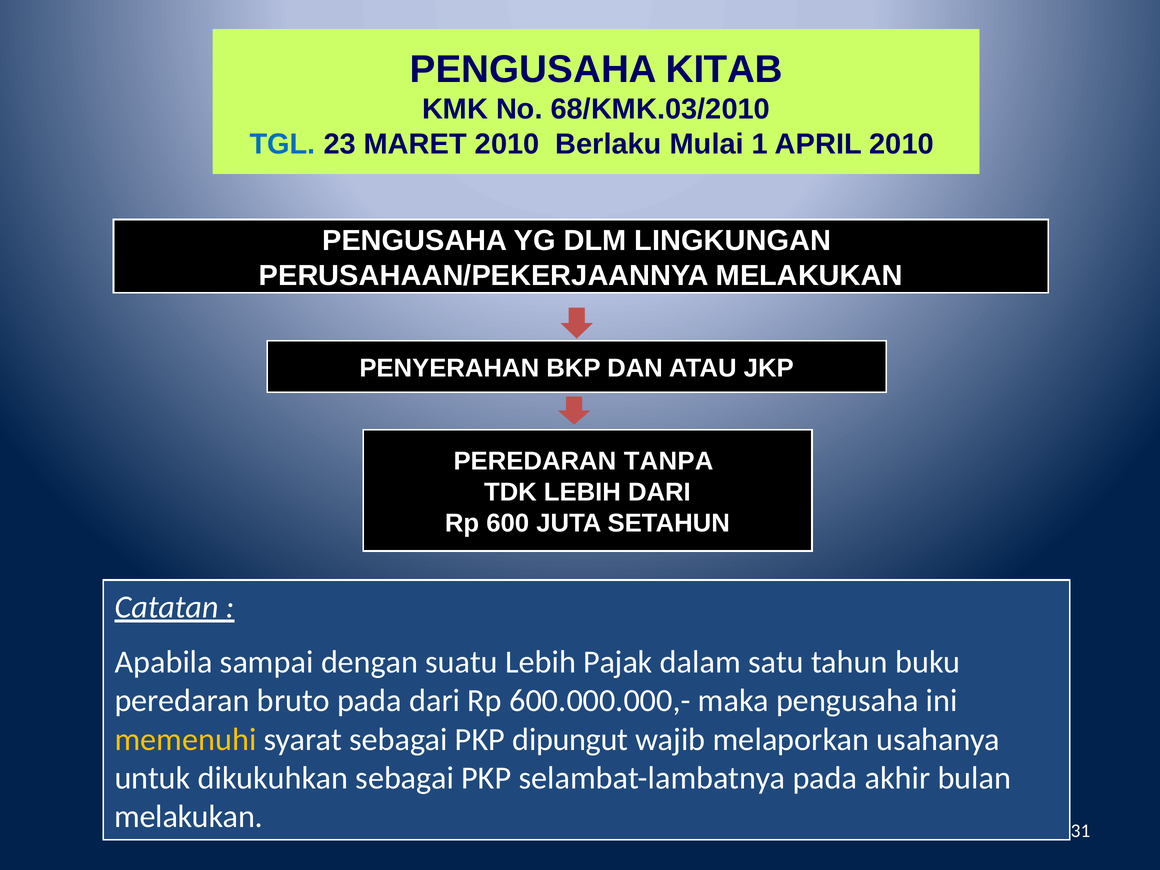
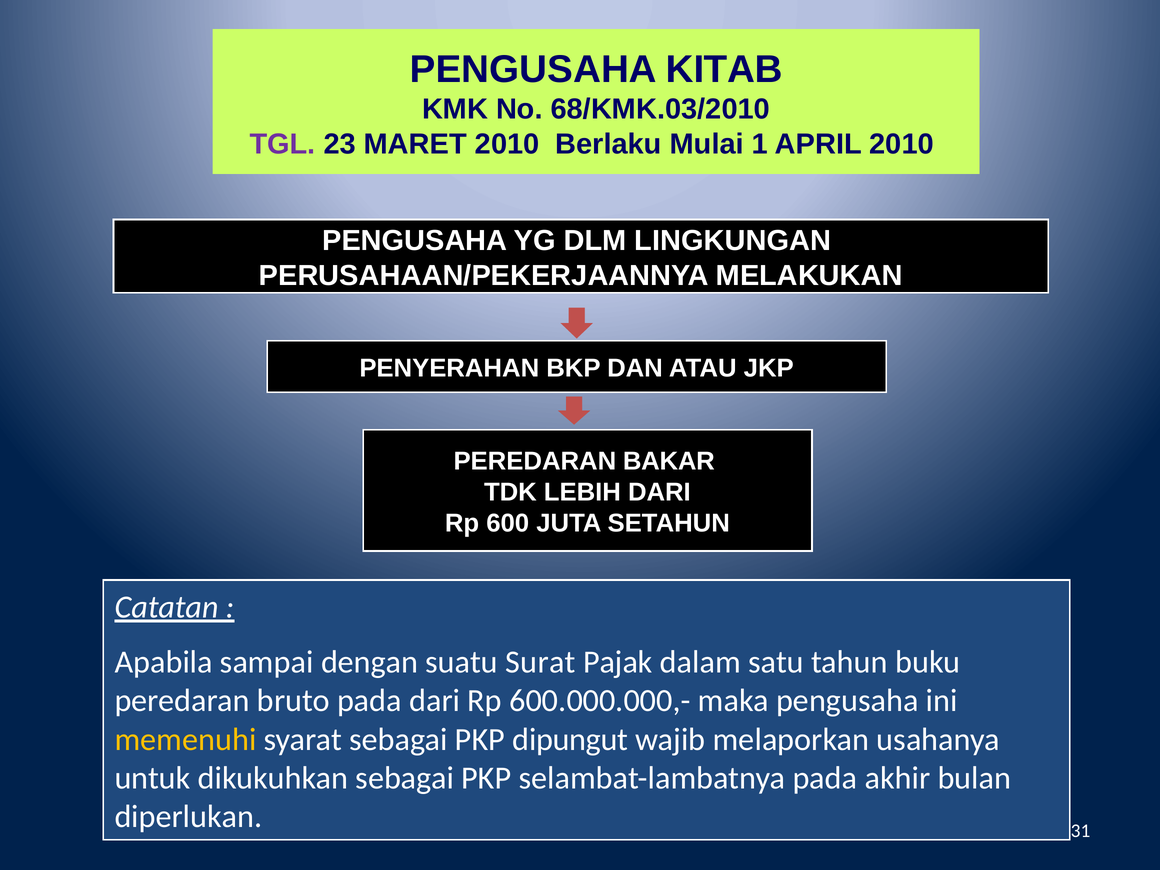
TGL colour: blue -> purple
TANPA: TANPA -> BAKAR
suatu Lebih: Lebih -> Surat
melakukan at (189, 817): melakukan -> diperlukan
